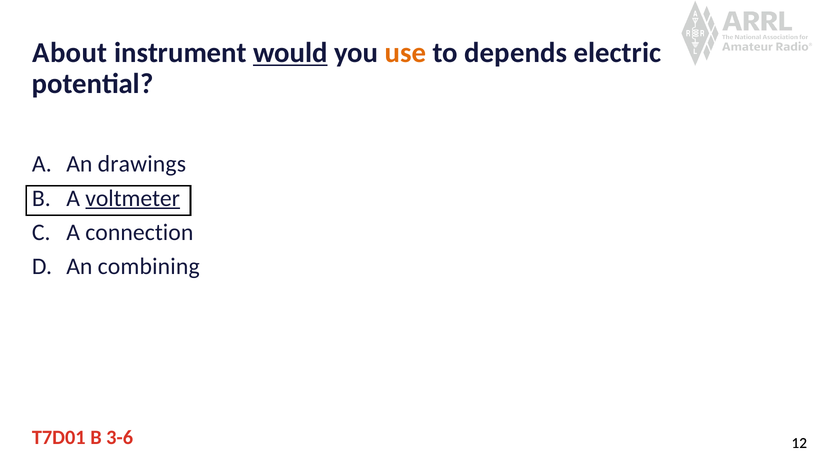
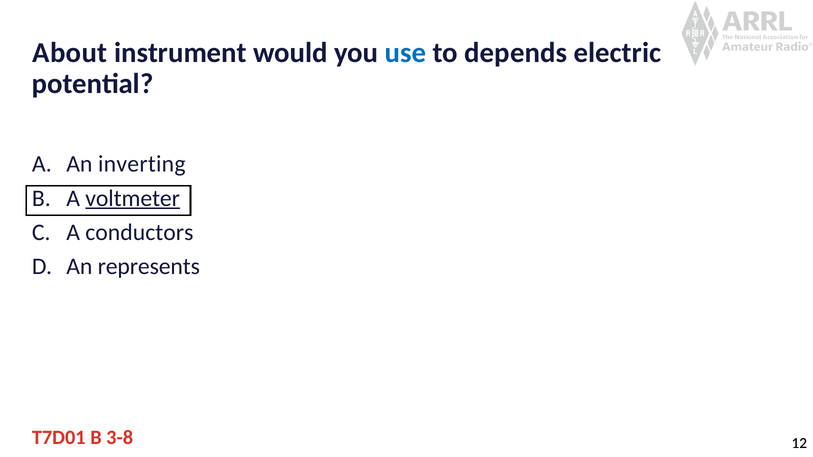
would underline: present -> none
use colour: orange -> blue
drawings: drawings -> inverting
connection: connection -> conductors
combining: combining -> represents
3-6: 3-6 -> 3-8
